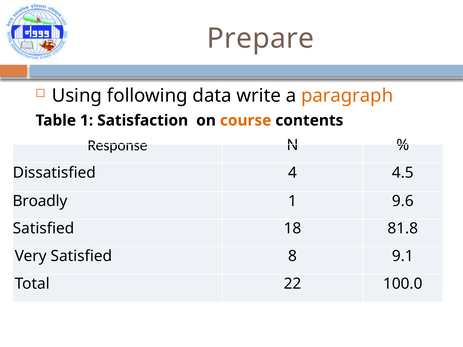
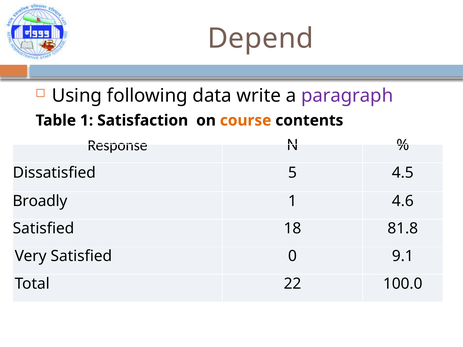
Prepare: Prepare -> Depend
paragraph colour: orange -> purple
4: 4 -> 5
9.6: 9.6 -> 4.6
8: 8 -> 0
